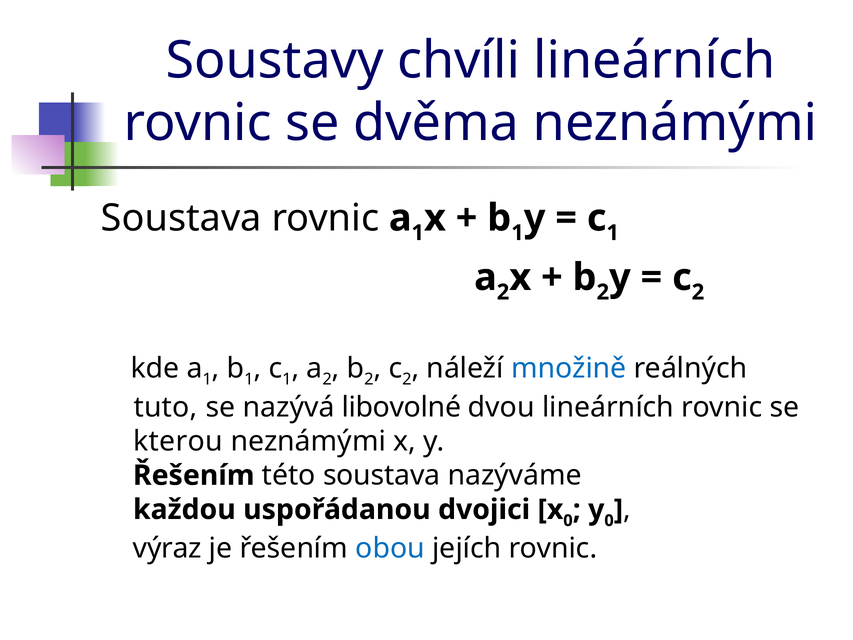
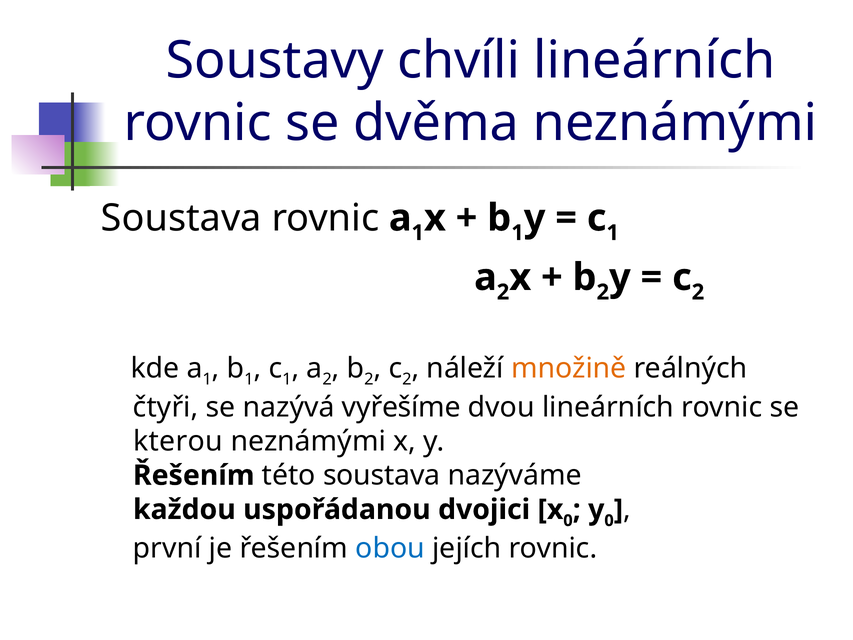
množině colour: blue -> orange
tuto: tuto -> čtyři
libovolné: libovolné -> vyřešíme
výraz: výraz -> první
